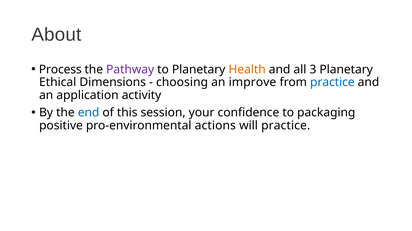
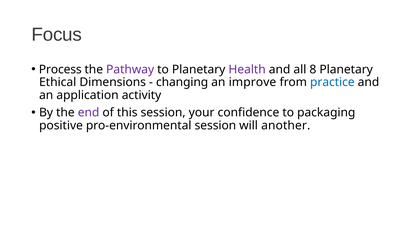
About: About -> Focus
Health colour: orange -> purple
3: 3 -> 8
choosing: choosing -> changing
end colour: blue -> purple
pro-environmental actions: actions -> session
will practice: practice -> another
